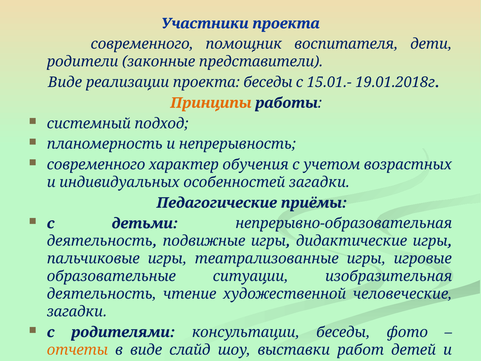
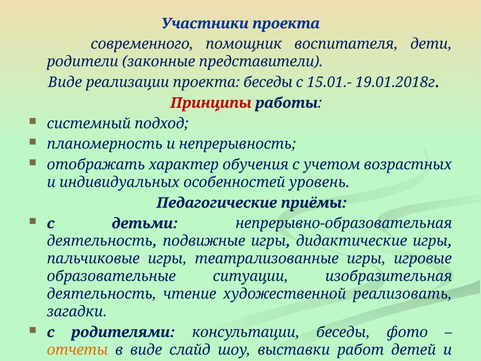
Принципы colour: orange -> red
современного at (96, 165): современного -> отображать
особенностей загадки: загадки -> уровень
человеческие: человеческие -> реализовать
